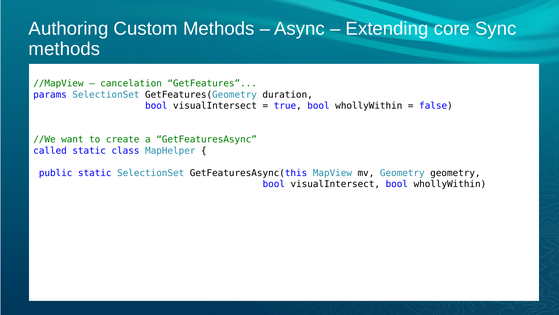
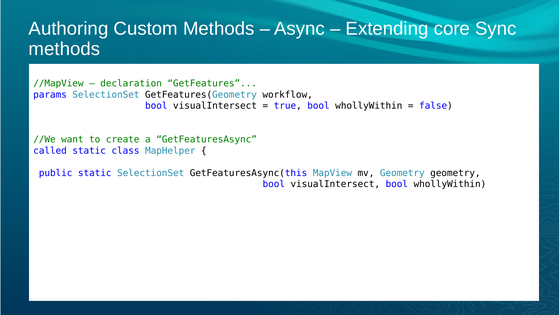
cancelation: cancelation -> declaration
duration: duration -> workflow
